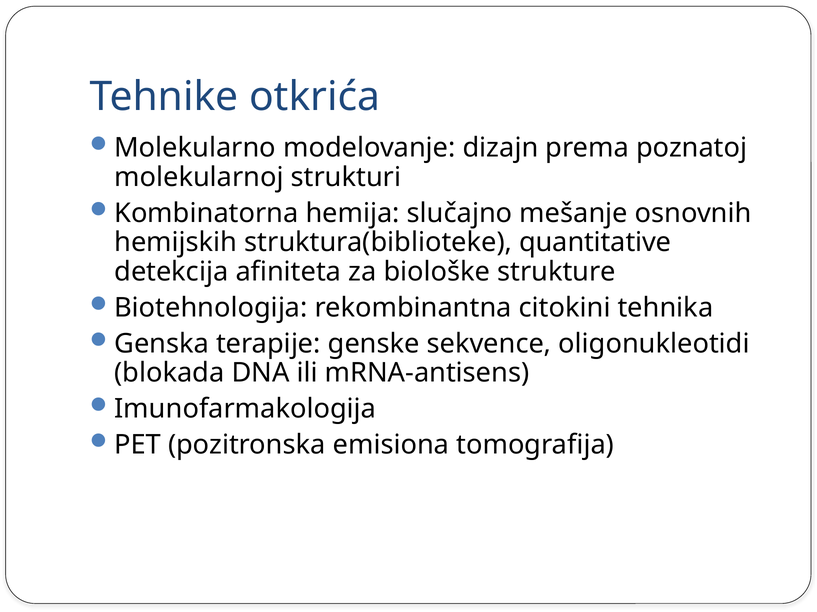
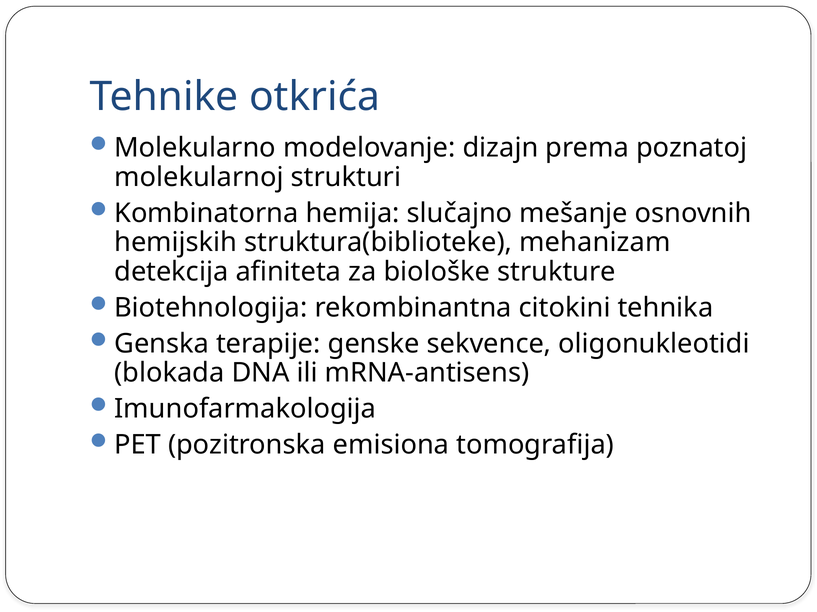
quantitative: quantitative -> mehanizam
